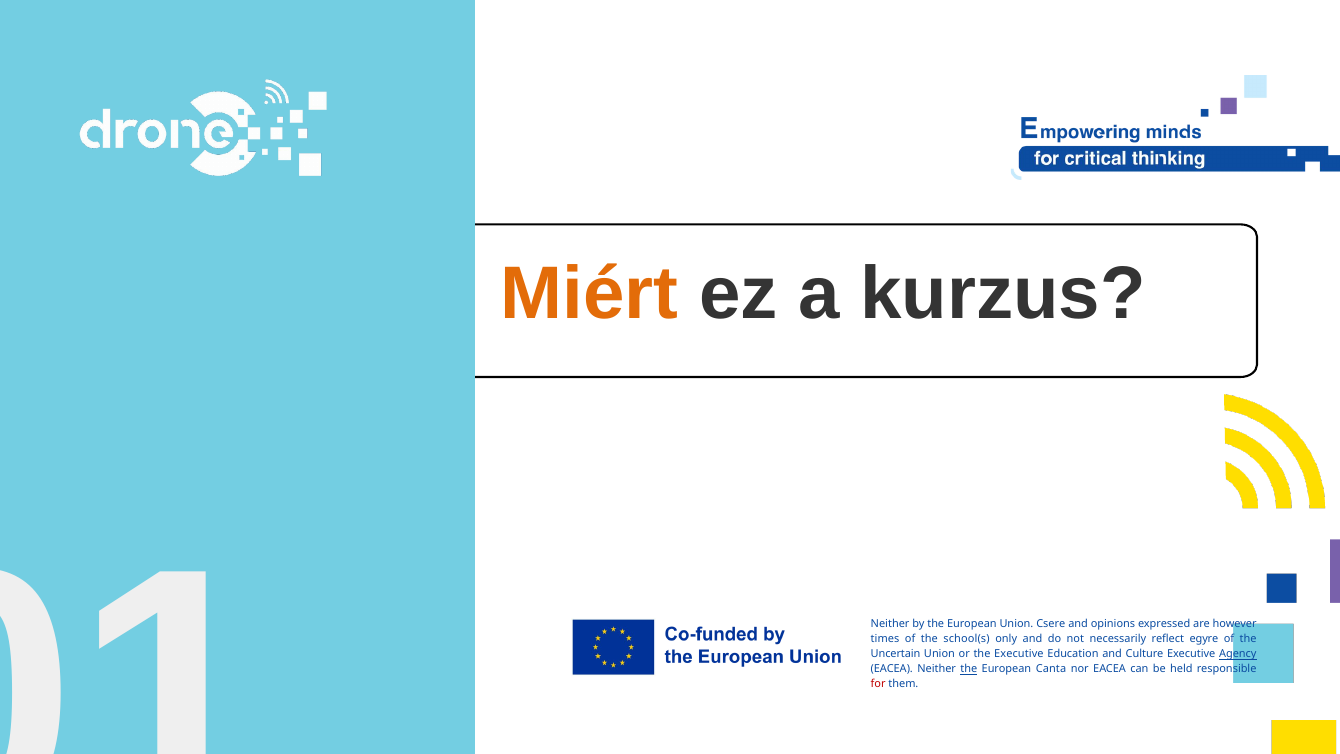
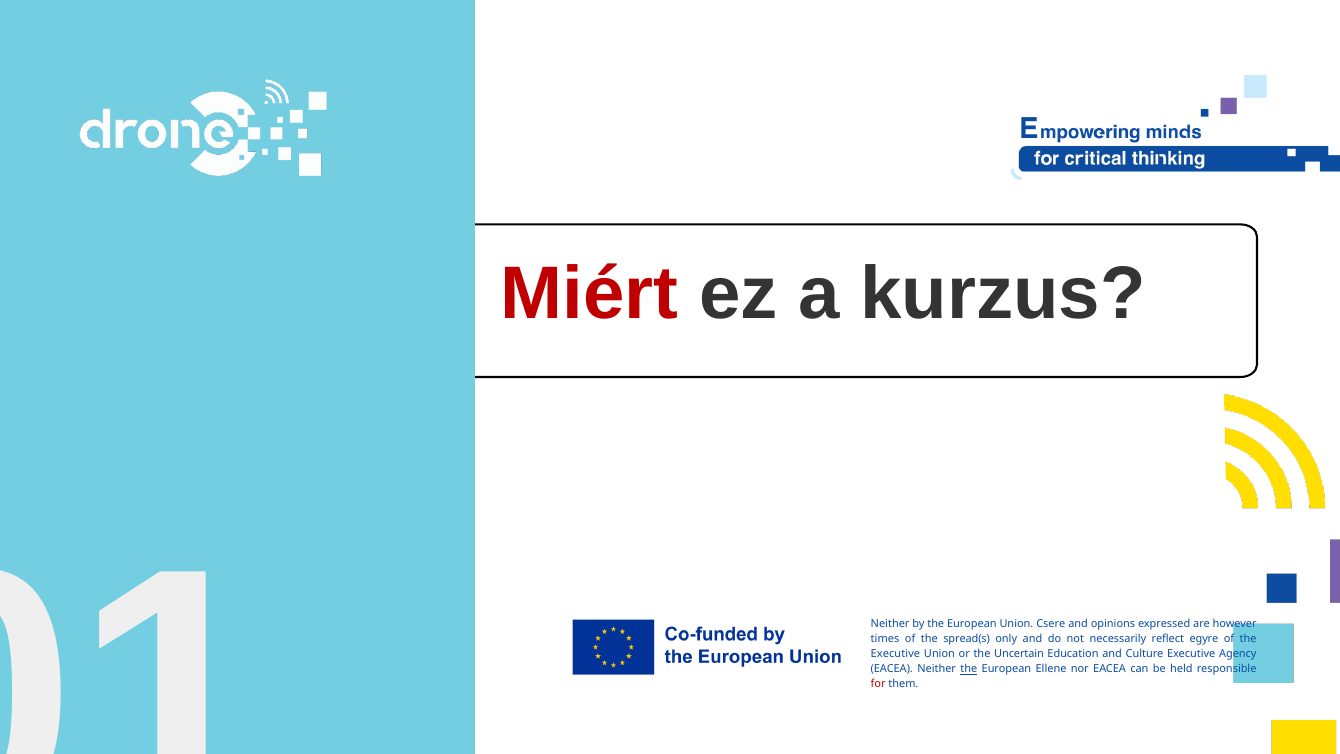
Miért colour: orange -> red
school(s: school(s -> spread(s
Uncertain at (896, 654): Uncertain -> Executive
the Executive: Executive -> Uncertain
Agency underline: present -> none
Canta: Canta -> Ellene
